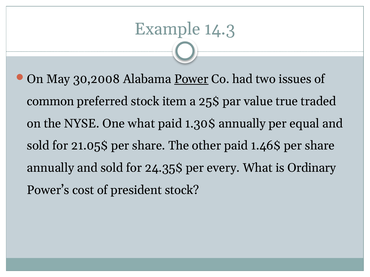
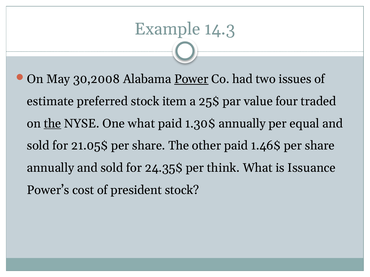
common: common -> estimate
true: true -> four
the at (53, 124) underline: none -> present
every: every -> think
Ordinary: Ordinary -> Issuance
